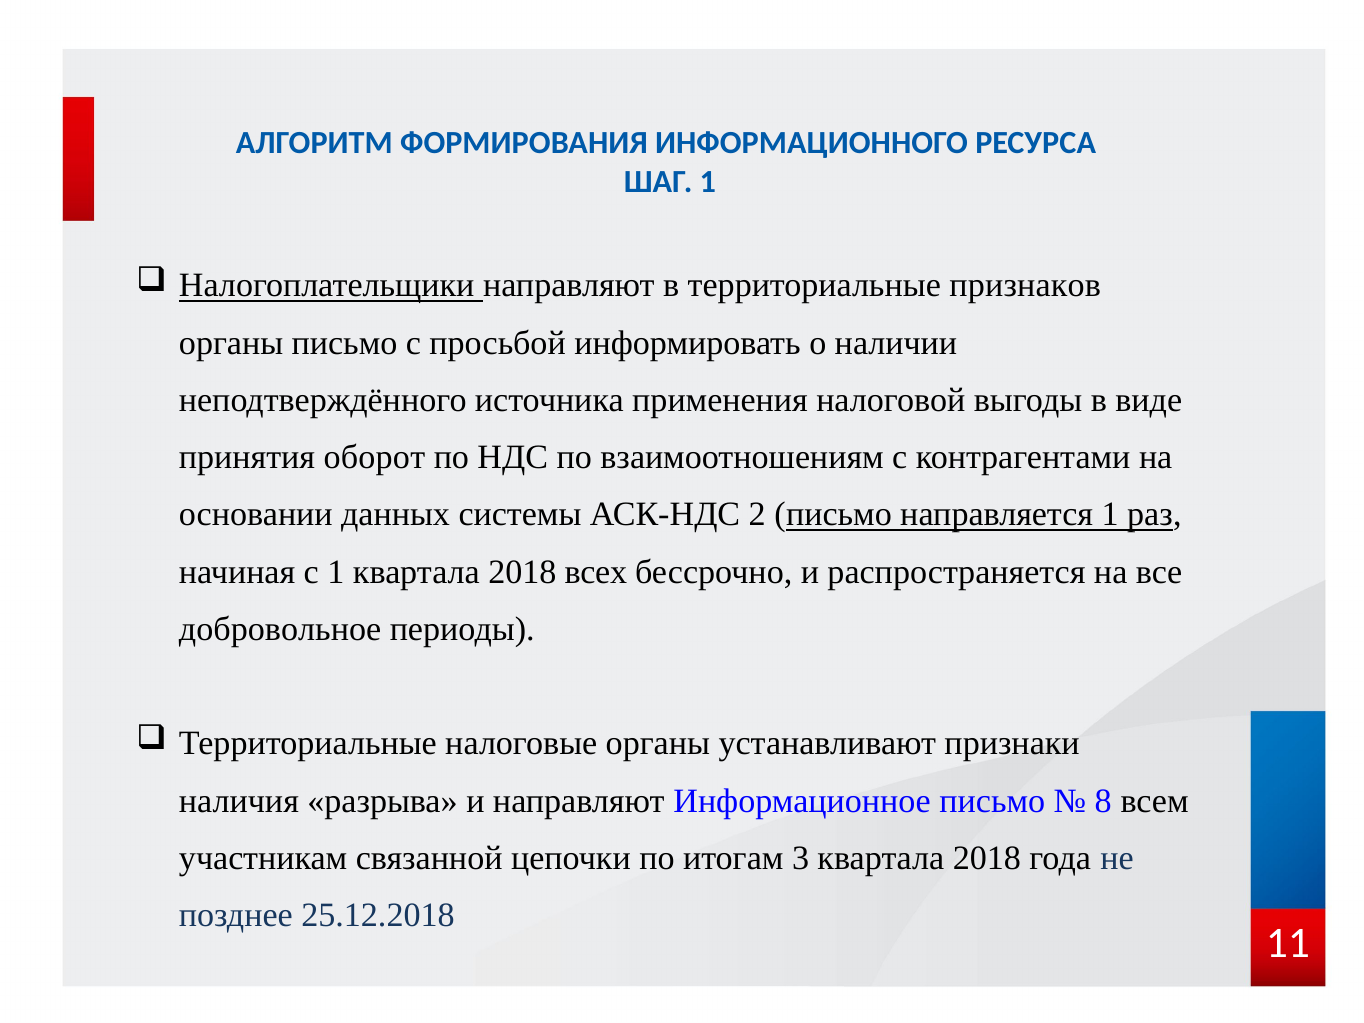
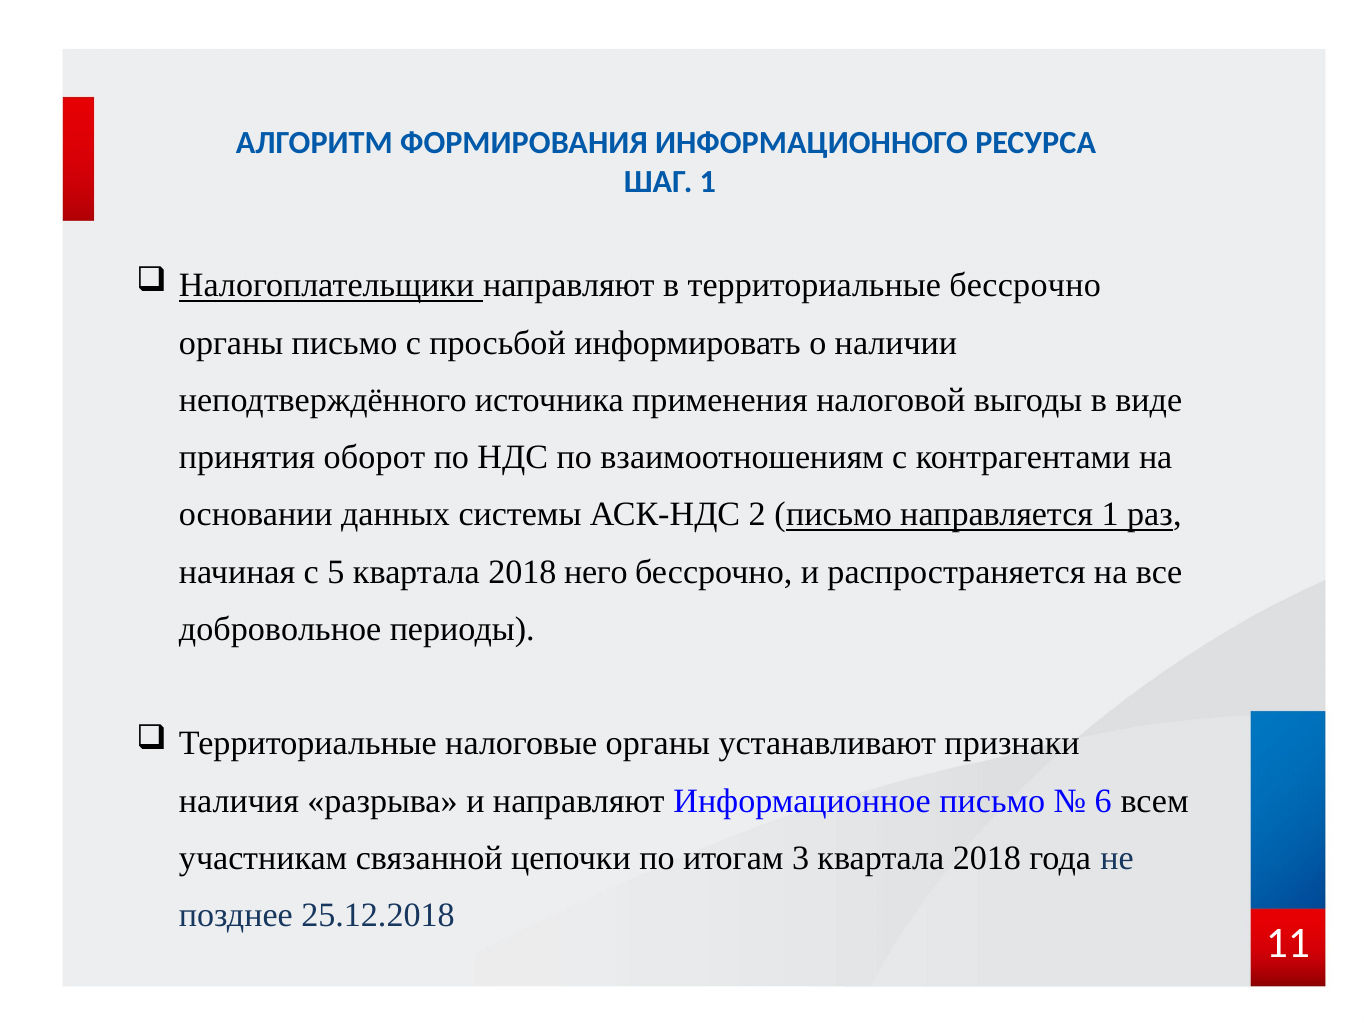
территориальные признаков: признаков -> бессрочно
с 1: 1 -> 5
всех: всех -> него
8: 8 -> 6
